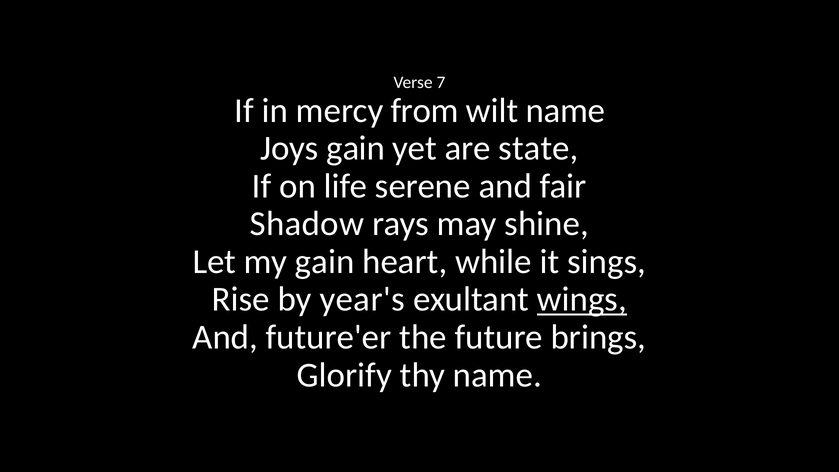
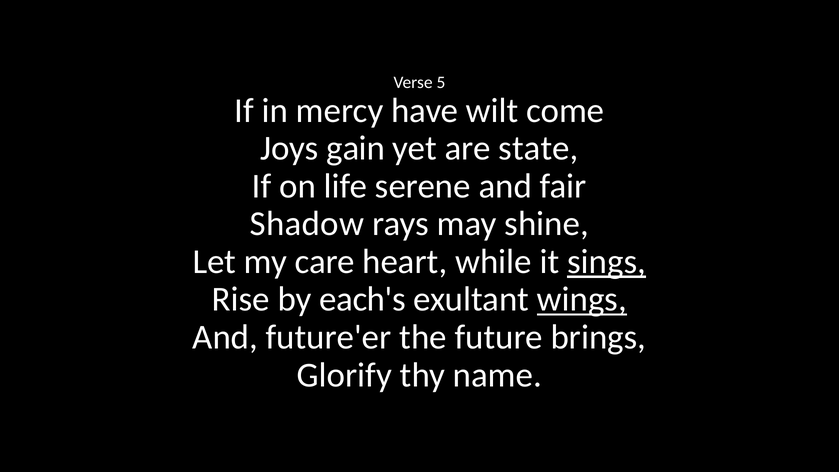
7: 7 -> 5
from: from -> have
wilt name: name -> come
my gain: gain -> care
sings underline: none -> present
year's: year's -> each's
